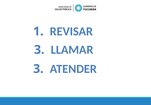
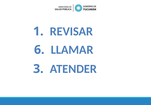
2 3: 3 -> 6
